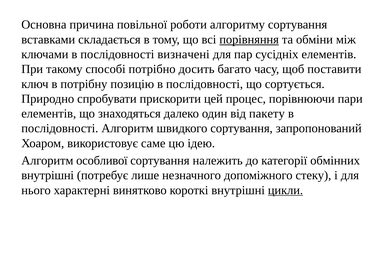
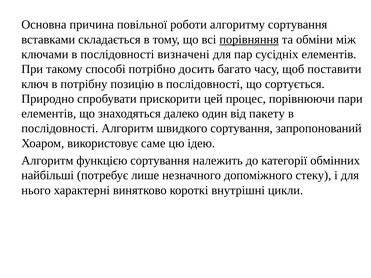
особливої: особливої -> функцією
внутрішні at (48, 176): внутрішні -> найбільші
цикли underline: present -> none
